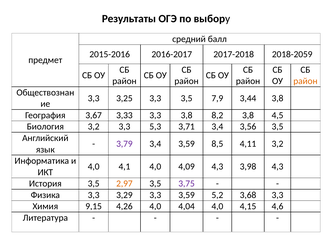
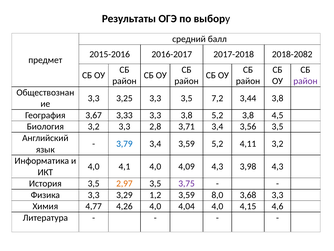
2018-2059: 2018-2059 -> 2018-2082
район at (305, 81) colour: orange -> purple
7,9: 7,9 -> 7,2
3,8 8,2: 8,2 -> 5,2
5,3: 5,3 -> 2,8
3,79 colour: purple -> blue
3,59 8,5: 8,5 -> 5,2
3,29 3,3: 3,3 -> 1,2
5,2: 5,2 -> 8,0
9,15: 9,15 -> 4,77
